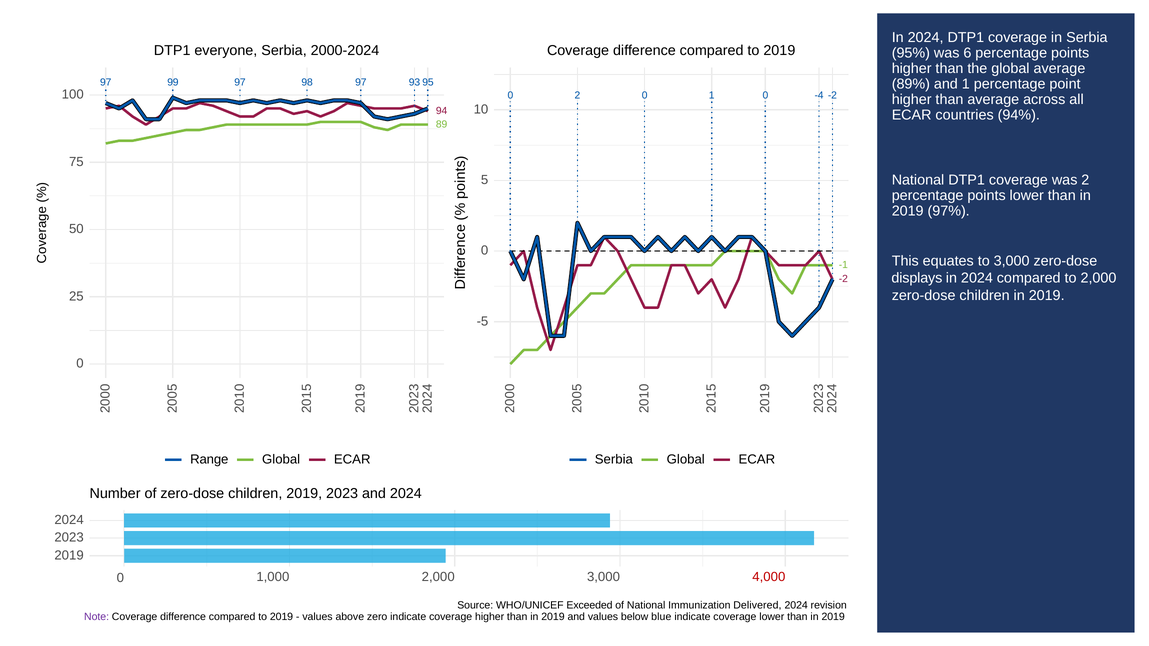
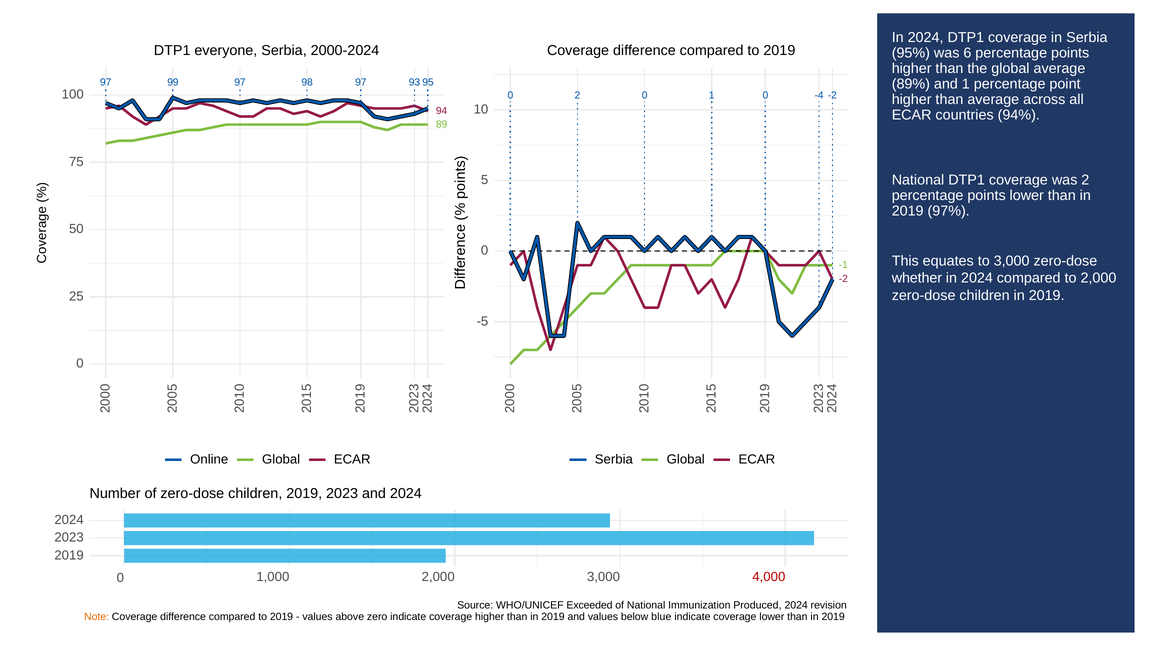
displays: displays -> whether
Range: Range -> Online
Delivered: Delivered -> Produced
Note colour: purple -> orange
